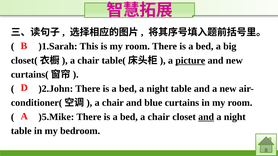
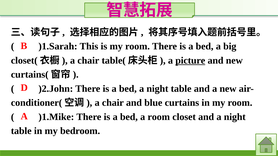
)5.Mike: )5.Mike -> )1.Mike
bed a chair: chair -> room
and at (206, 117) underline: present -> none
